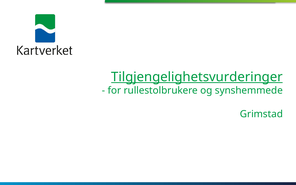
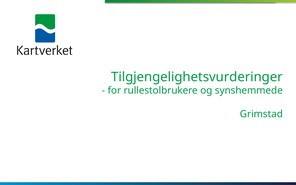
Tilgjengelighetsvurderinger underline: present -> none
